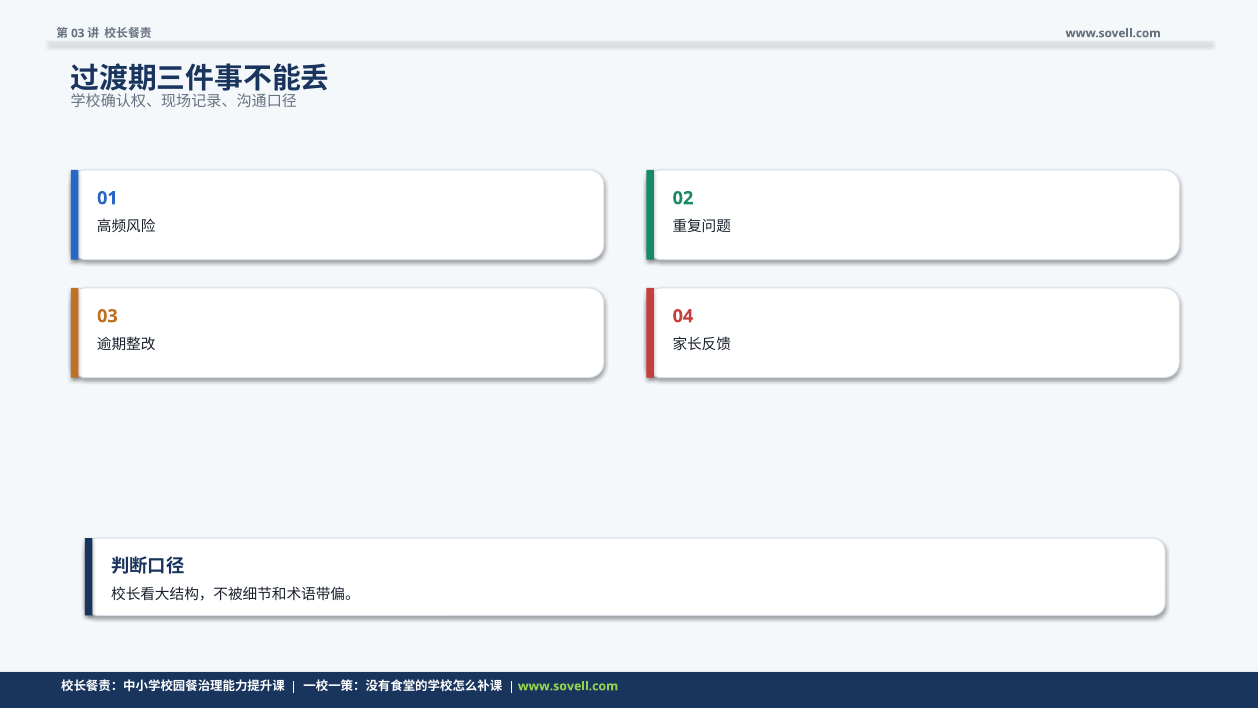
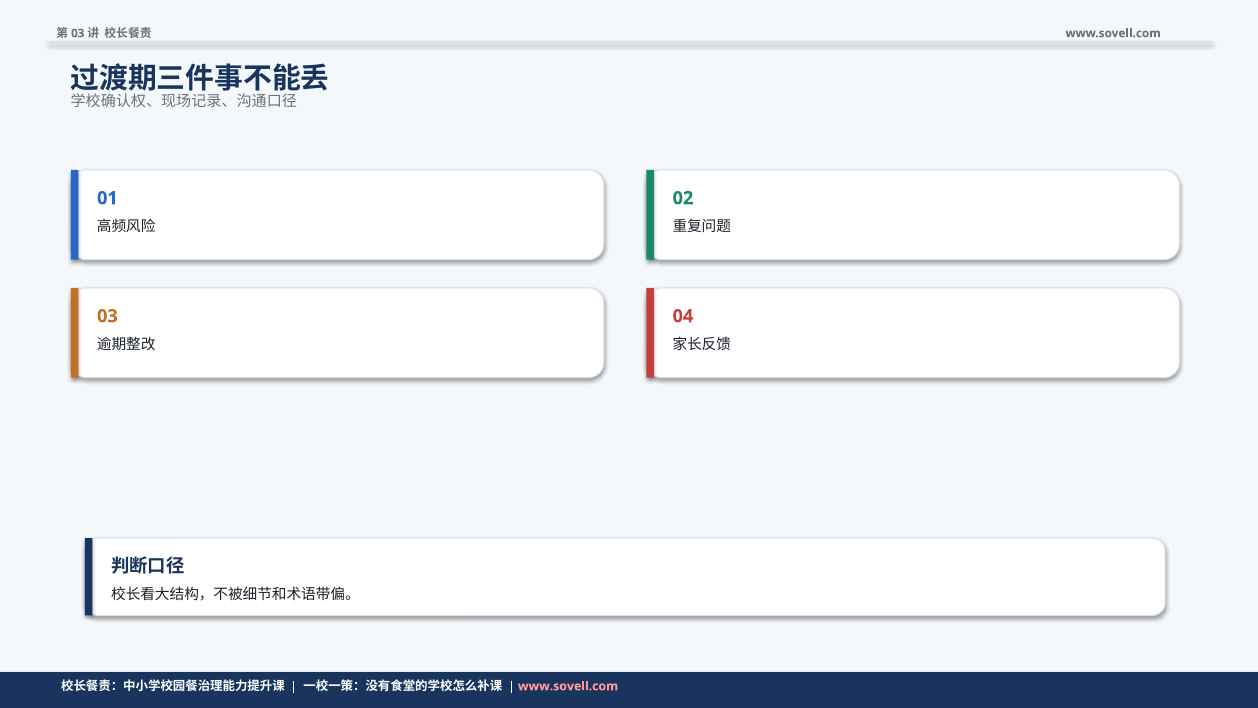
www.sovell.com at (568, 686) colour: light green -> pink
